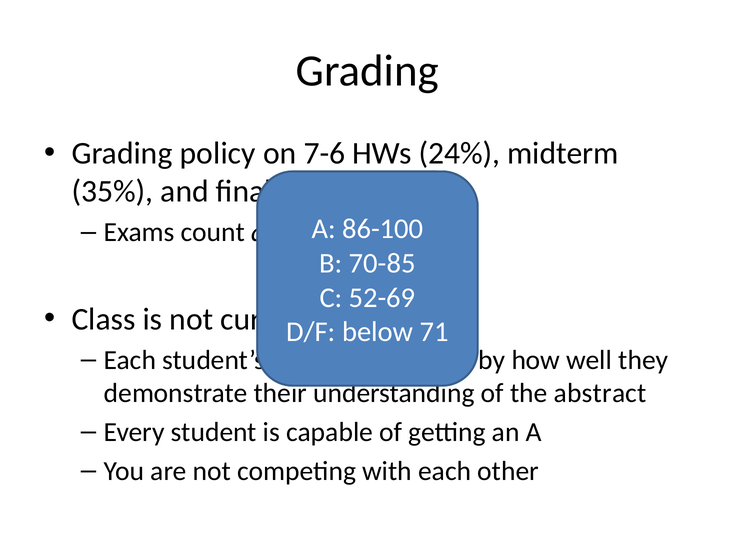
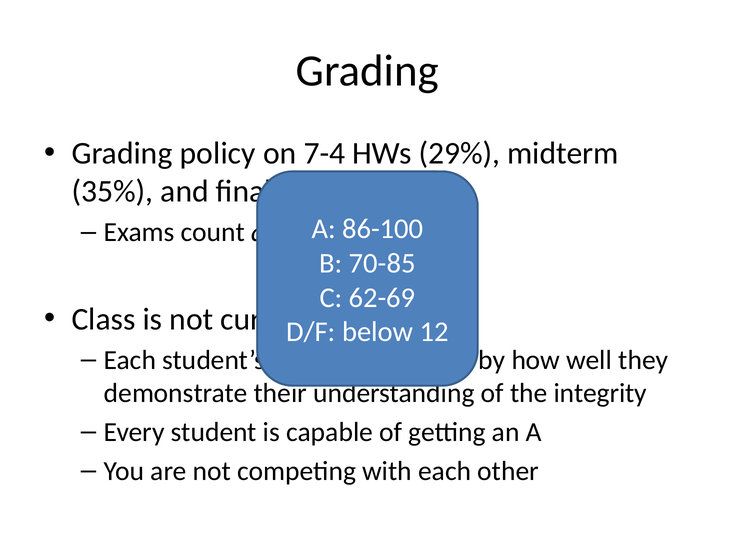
7-6: 7-6 -> 7-4
24%: 24% -> 29%
52-69: 52-69 -> 62-69
71: 71 -> 12
abstract: abstract -> integrity
